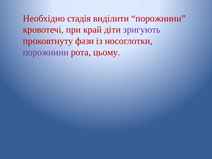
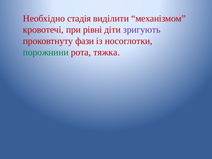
виділити порожнини: порожнини -> механiзмом
край: край -> рівні
порожнини at (46, 52) colour: purple -> green
цьому: цьому -> тяжка
